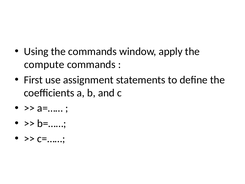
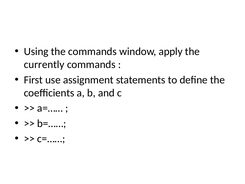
compute: compute -> currently
